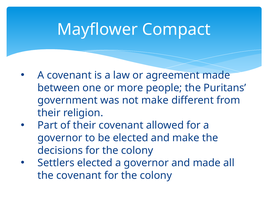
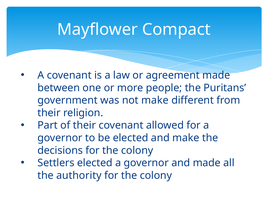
the covenant: covenant -> authority
